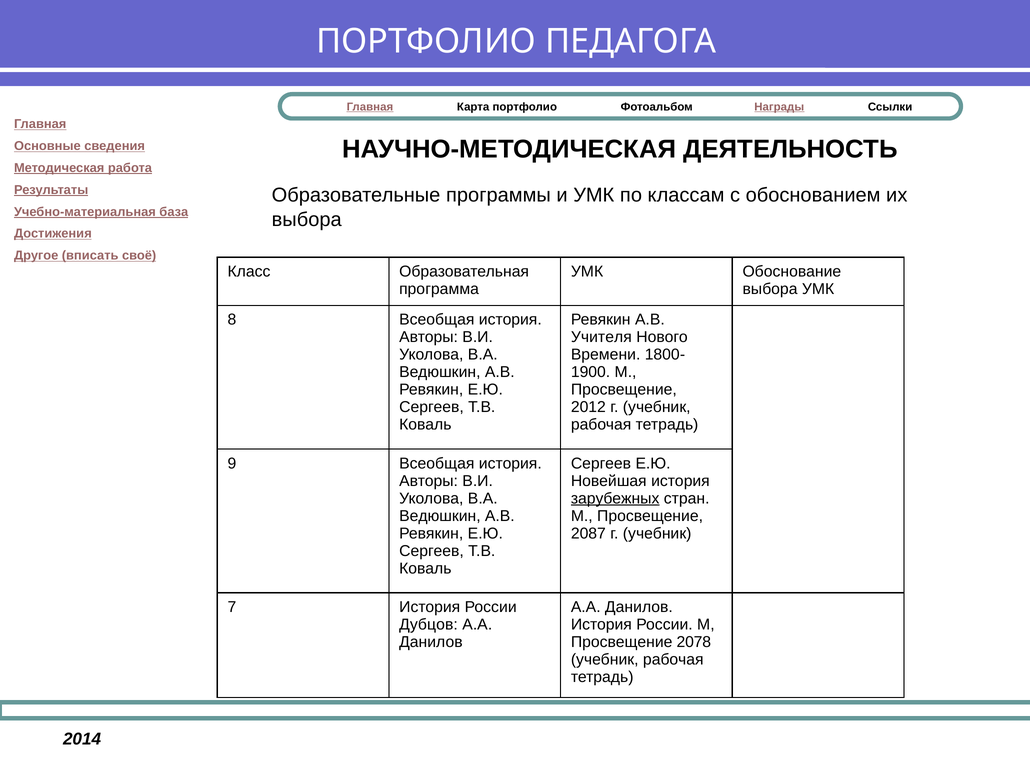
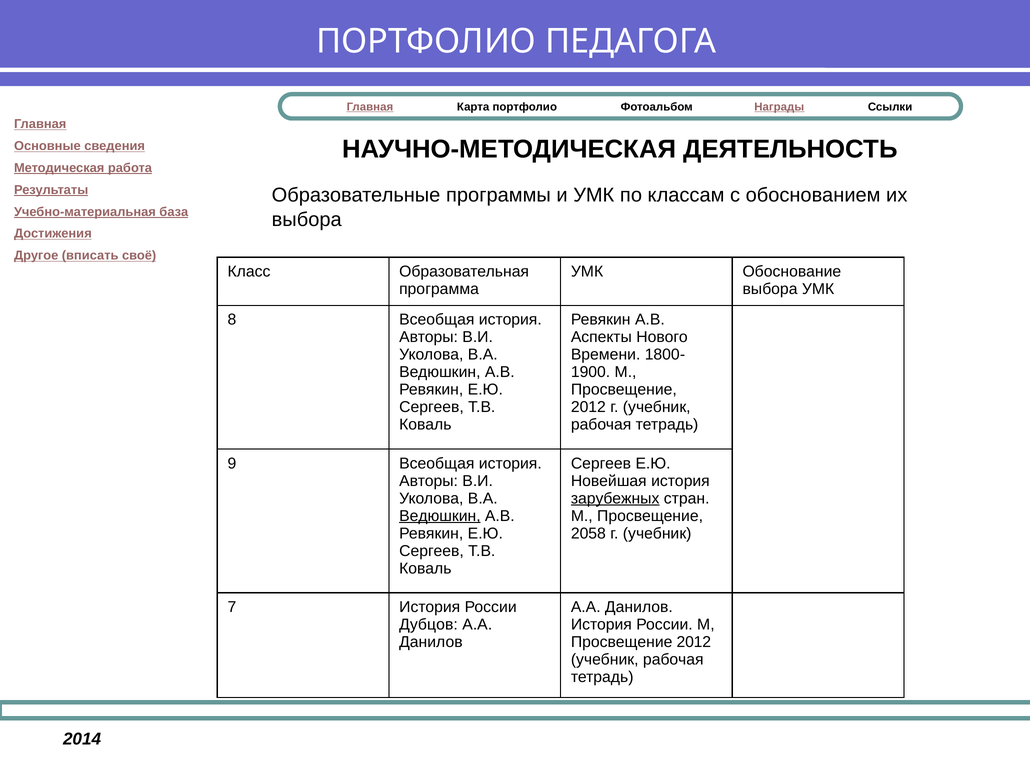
Учителя: Учителя -> Аспекты
Ведюшкин at (440, 516) underline: none -> present
2087: 2087 -> 2058
2078 at (694, 642): 2078 -> 2012
